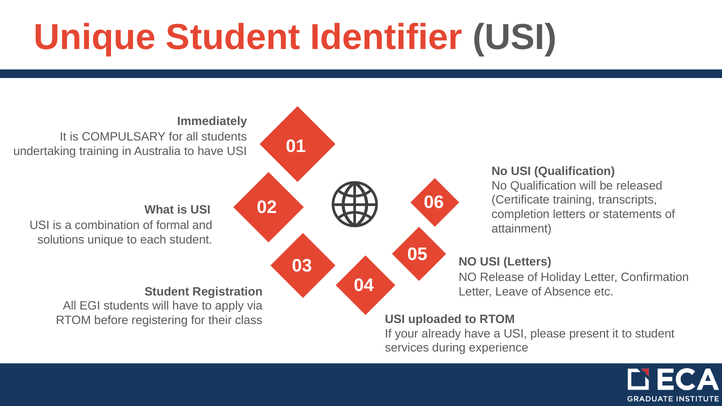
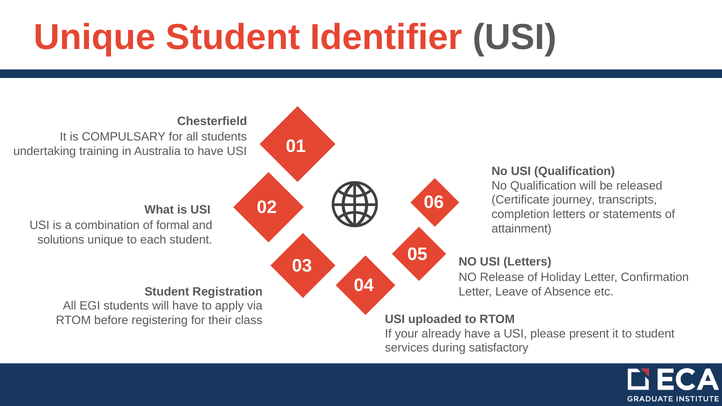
Immediately: Immediately -> Chesterfield
Certificate training: training -> journey
experience: experience -> satisfactory
